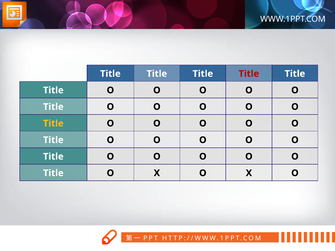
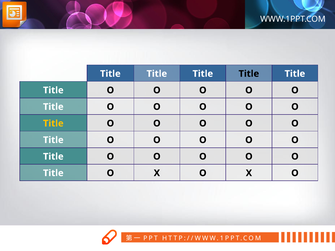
Title at (249, 74) colour: red -> black
